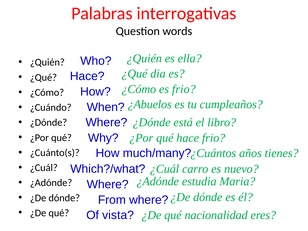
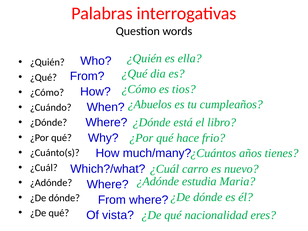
Hace at (87, 76): Hace -> From
es frio: frio -> tios
